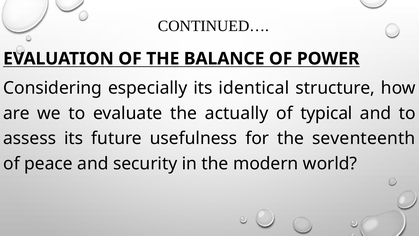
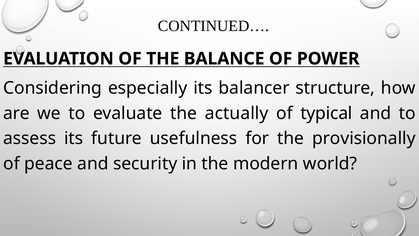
identical: identical -> balancer
seventeenth: seventeenth -> provisionally
